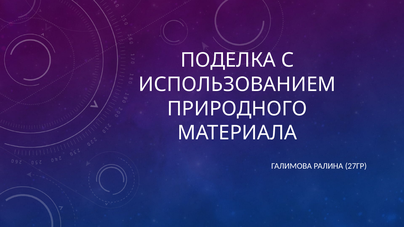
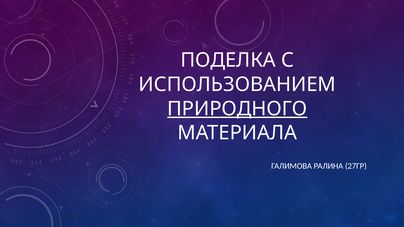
ПРИРОДНОГО underline: none -> present
